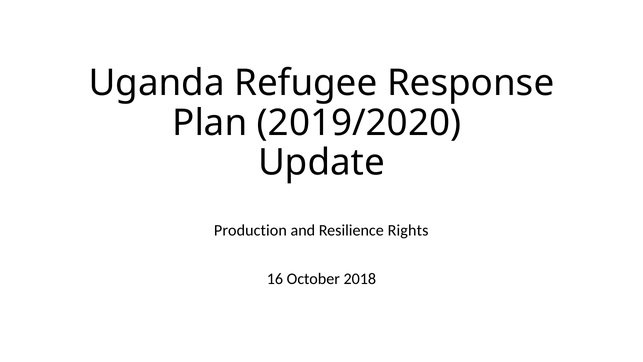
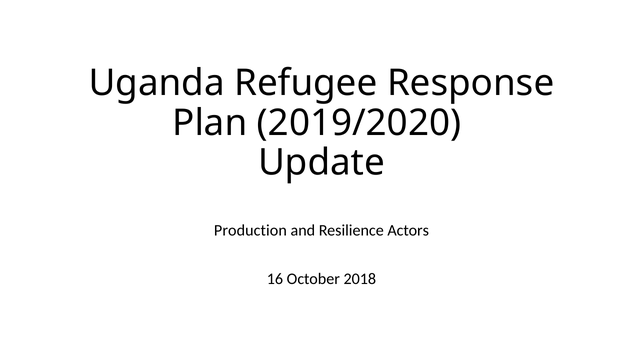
Rights: Rights -> Actors
